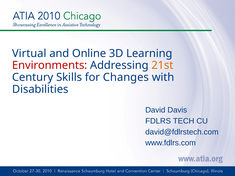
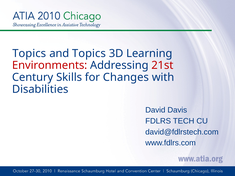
Virtual at (29, 53): Virtual -> Topics
and Online: Online -> Topics
21st colour: orange -> red
